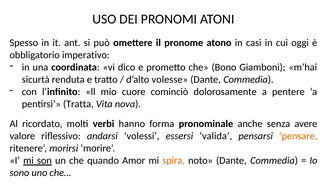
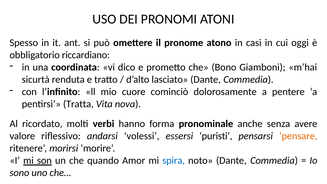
imperativo: imperativo -> riccardiano
volesse: volesse -> lasciato
valida: valida -> puristi
spira colour: orange -> blue
